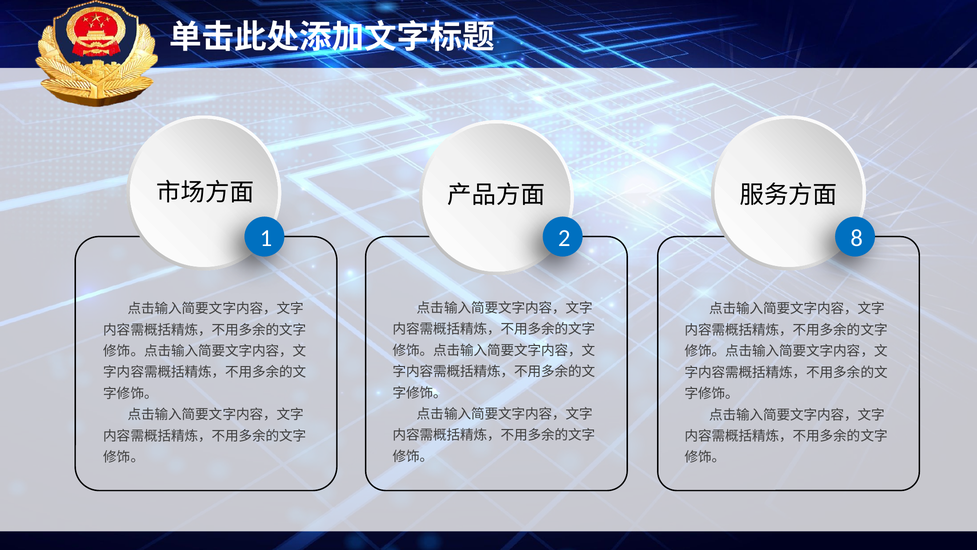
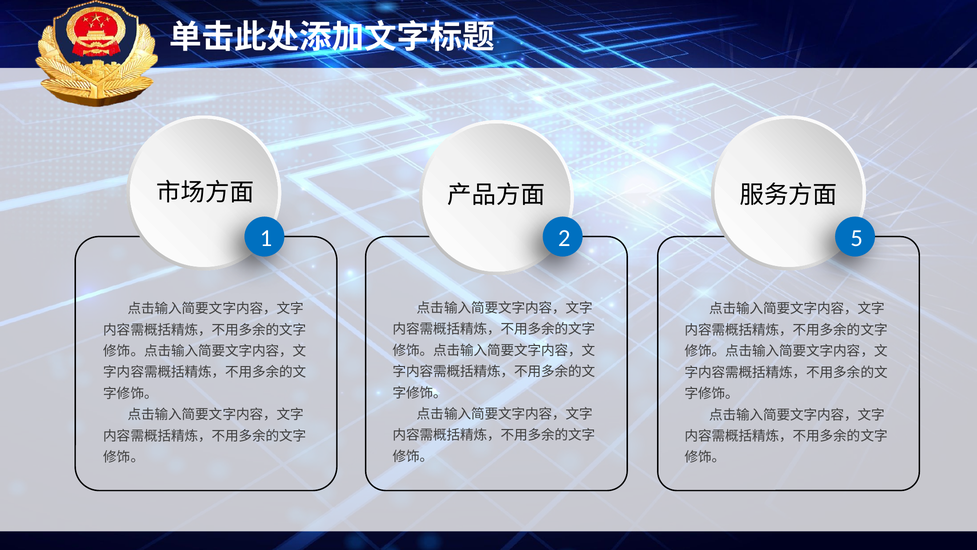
8: 8 -> 5
